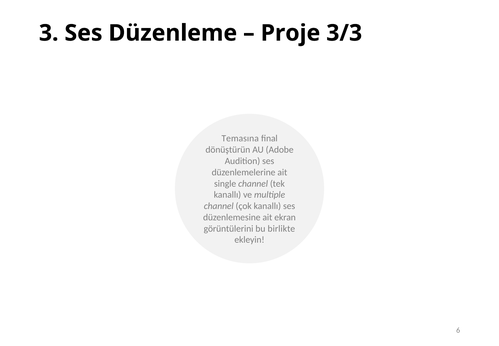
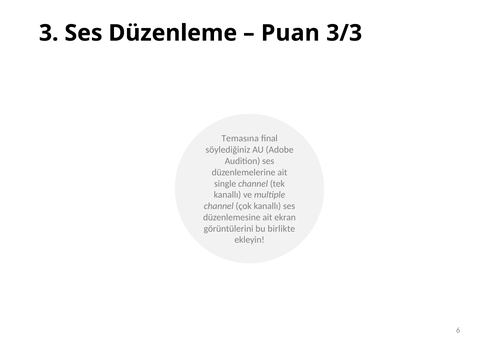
Proje: Proje -> Puan
dönüştürün: dönüştürün -> söylediğiniz
